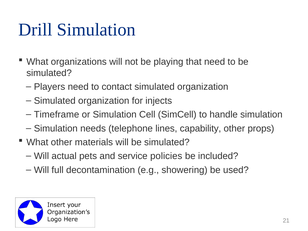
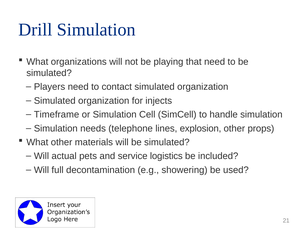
capability: capability -> explosion
policies: policies -> logistics
